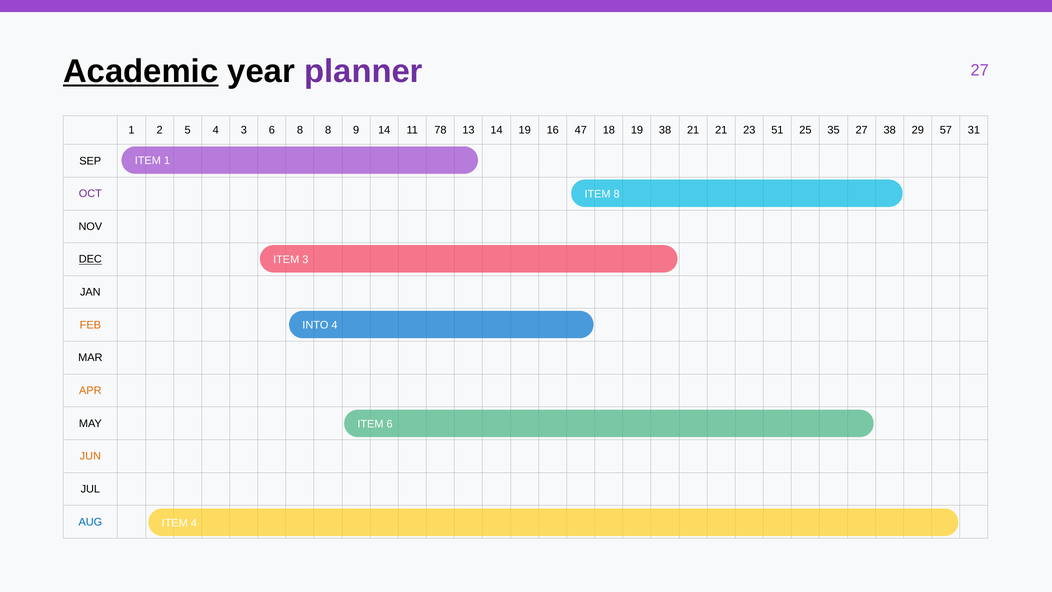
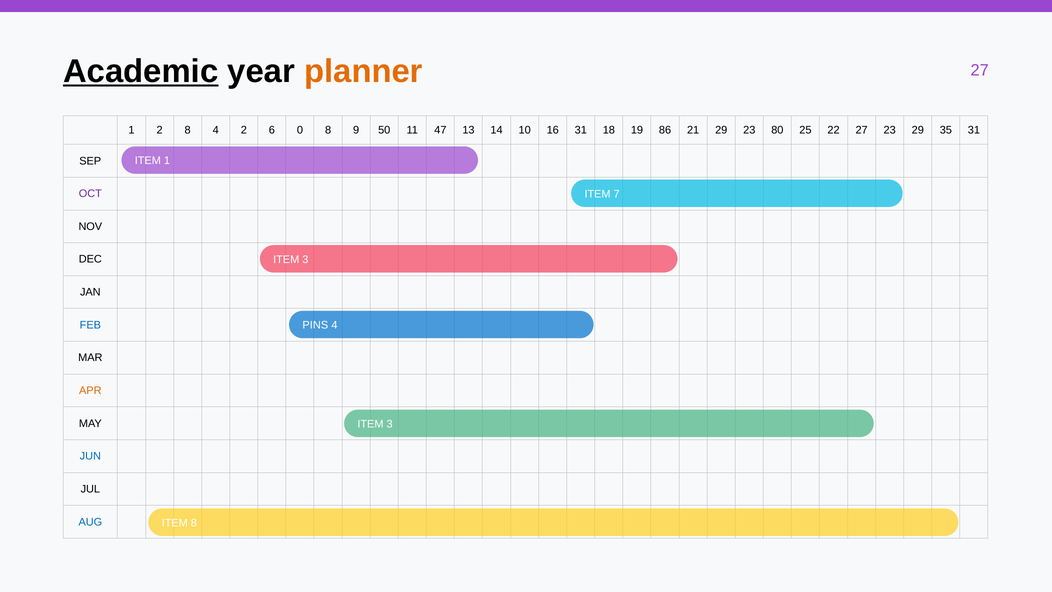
planner colour: purple -> orange
2 5: 5 -> 8
4 3: 3 -> 2
6 8: 8 -> 0
9 14: 14 -> 50
78: 78 -> 47
14 19: 19 -> 10
16 47: 47 -> 31
19 38: 38 -> 86
21 21: 21 -> 29
51: 51 -> 80
35: 35 -> 22
27 38: 38 -> 23
57: 57 -> 35
ITEM 8: 8 -> 7
DEC underline: present -> none
FEB colour: orange -> blue
INTO: INTO -> PINS
6 at (390, 424): 6 -> 3
JUN colour: orange -> blue
ITEM 4: 4 -> 8
